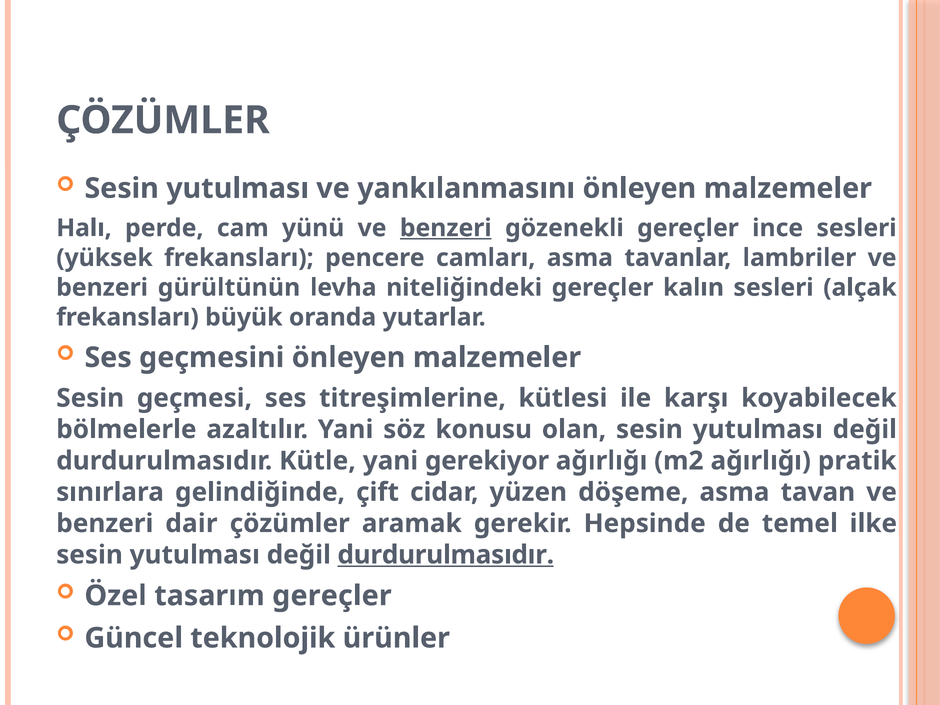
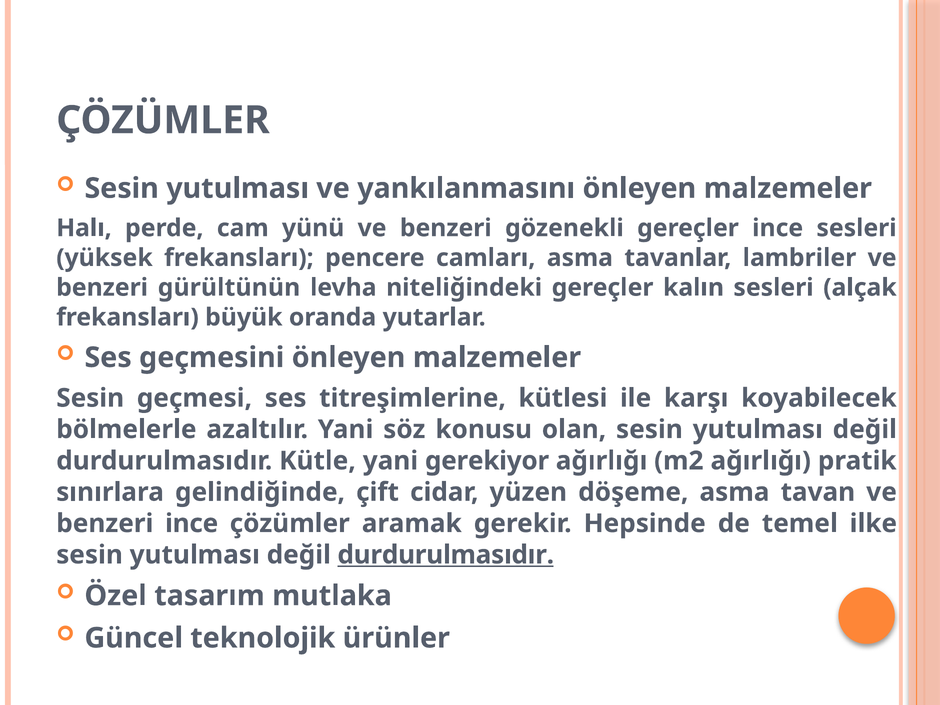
benzeri at (446, 228) underline: present -> none
benzeri dair: dair -> ince
tasarım gereçler: gereçler -> mutlaka
